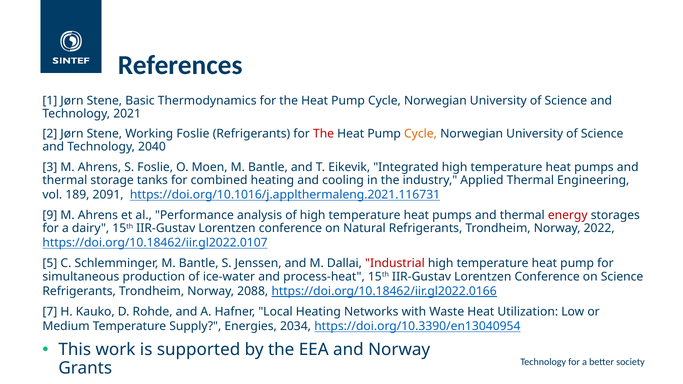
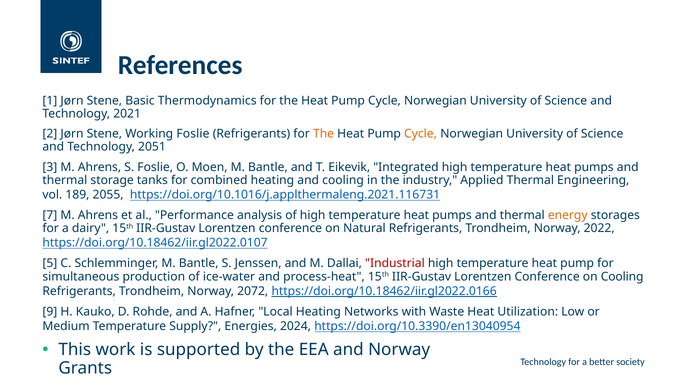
The at (324, 134) colour: red -> orange
2040: 2040 -> 2051
2091: 2091 -> 2055
9: 9 -> 7
energy colour: red -> orange
on Science: Science -> Cooling
2088: 2088 -> 2072
7: 7 -> 9
2034: 2034 -> 2024
